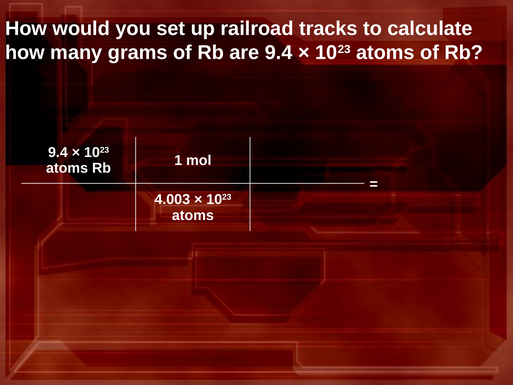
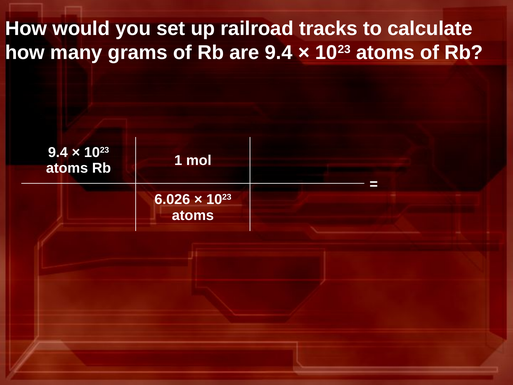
4.003: 4.003 -> 6.026
